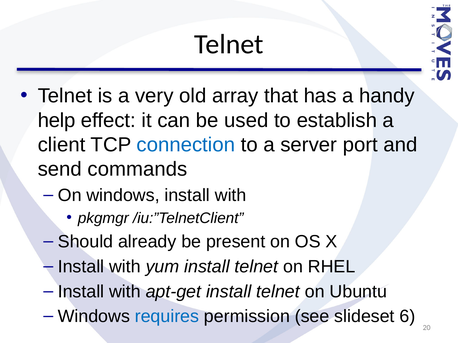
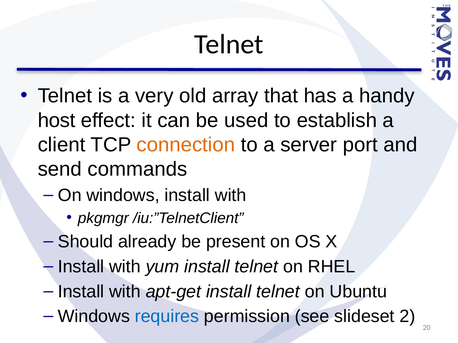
help: help -> host
connection colour: blue -> orange
6: 6 -> 2
